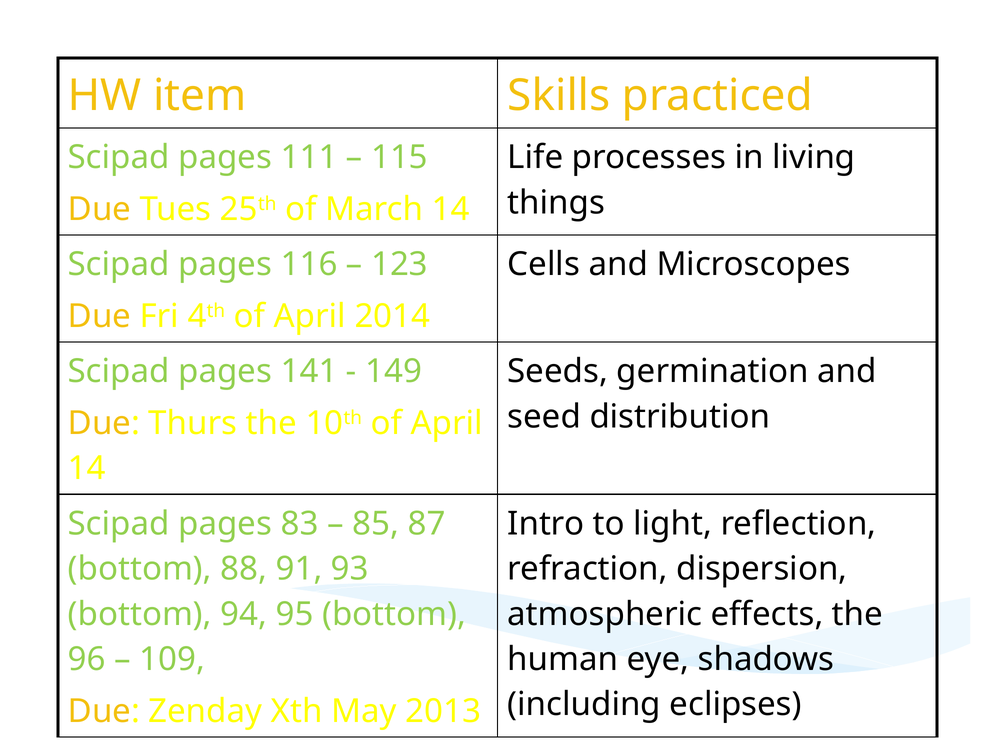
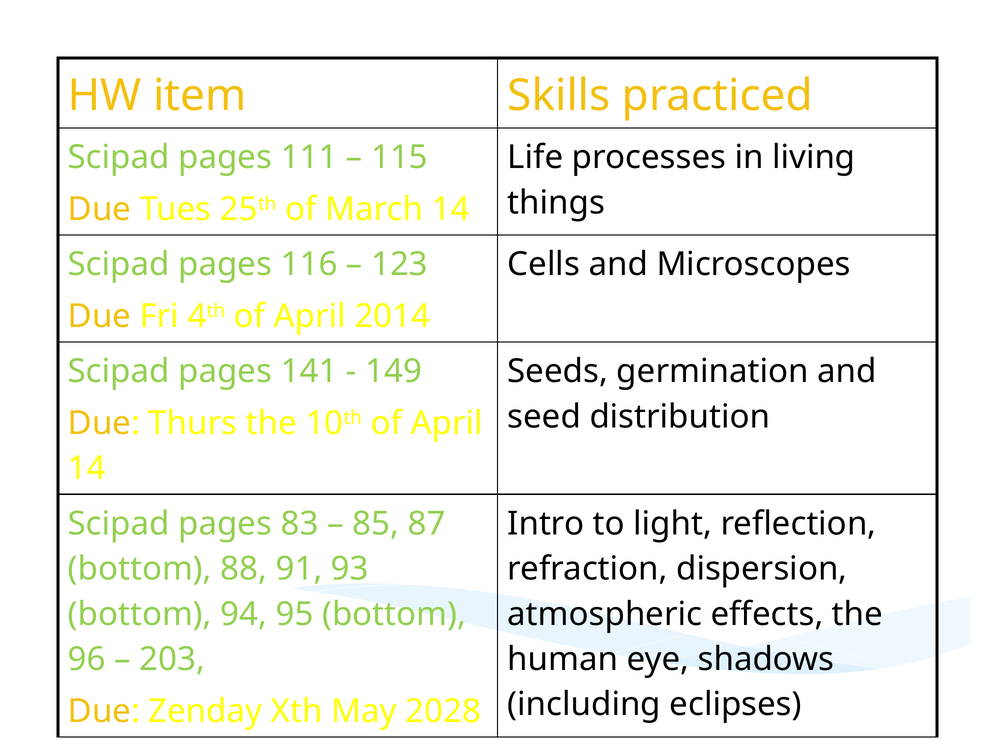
109: 109 -> 203
2013: 2013 -> 2028
